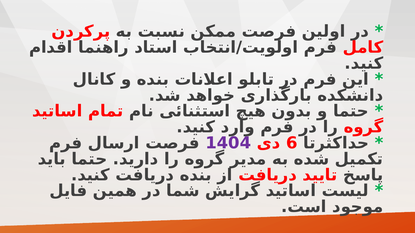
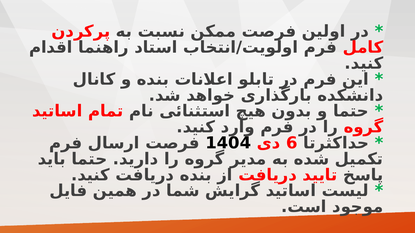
1404 colour: purple -> black
